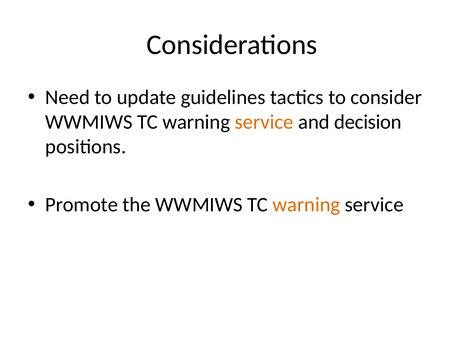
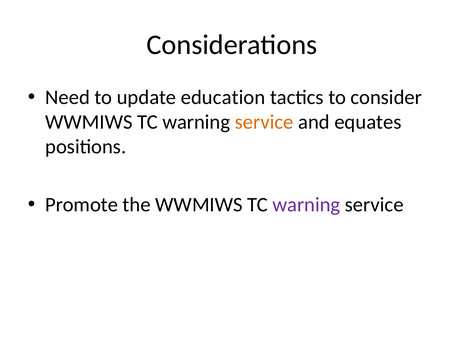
guidelines: guidelines -> education
decision: decision -> equates
warning at (306, 205) colour: orange -> purple
